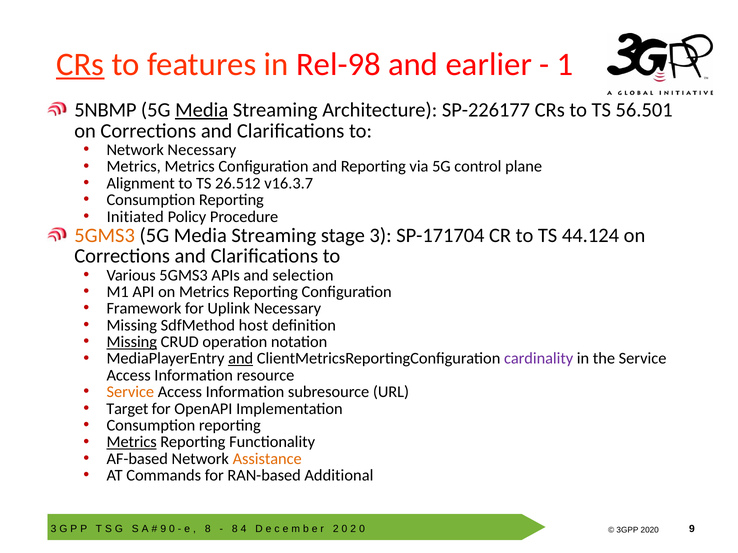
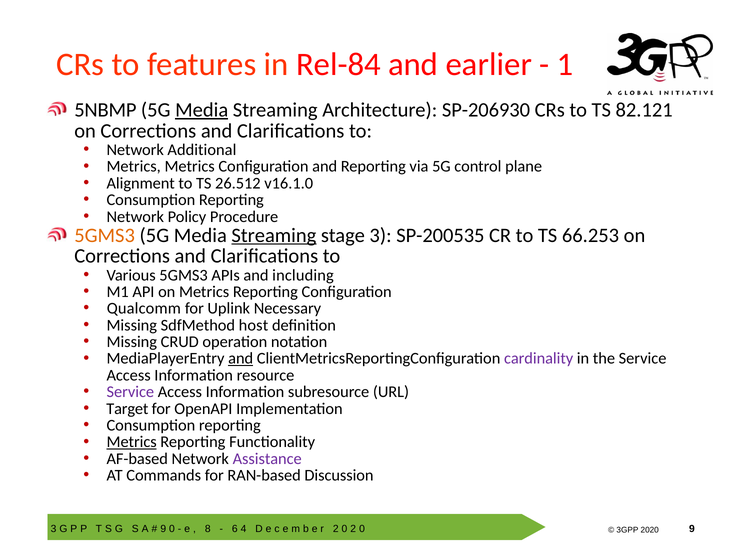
CRs at (80, 64) underline: present -> none
Rel-98: Rel-98 -> Rel-84
SP-226177: SP-226177 -> SP-206930
56.501: 56.501 -> 82.121
Network Necessary: Necessary -> Additional
v16.3.7: v16.3.7 -> v16.1.0
Initiated at (135, 217): Initiated -> Network
Streaming at (274, 236) underline: none -> present
SP-171704: SP-171704 -> SP-200535
44.124: 44.124 -> 66.253
selection: selection -> including
Framework: Framework -> Qualcomm
Missing at (132, 342) underline: present -> none
Service at (130, 392) colour: orange -> purple
Assistance colour: orange -> purple
Additional: Additional -> Discussion
8 at (235, 529): 8 -> 6
